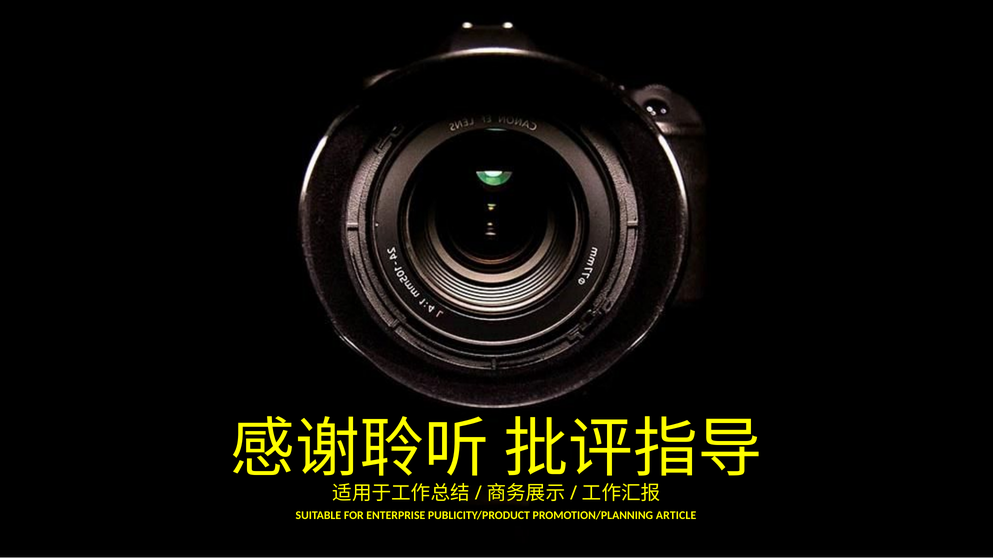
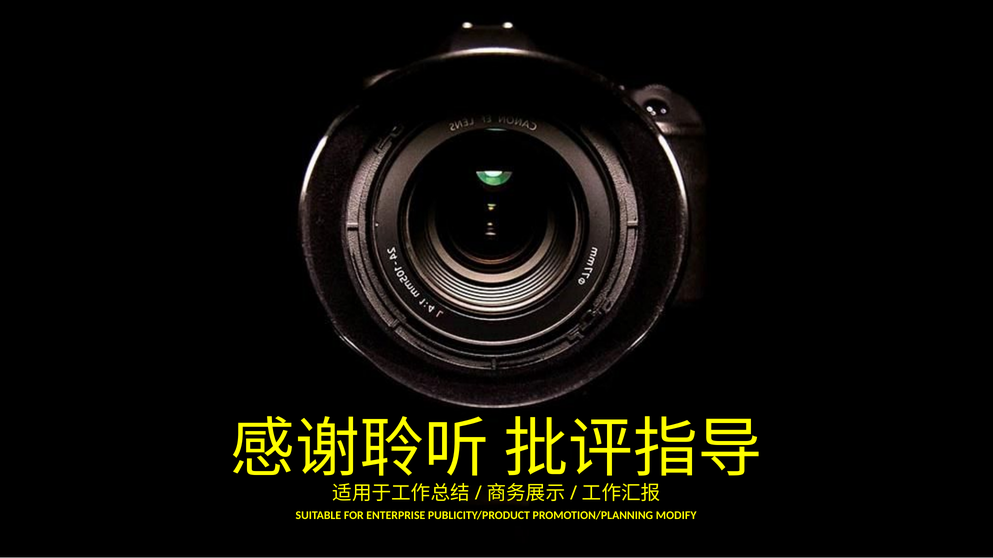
ARTICLE: ARTICLE -> MODIFY
